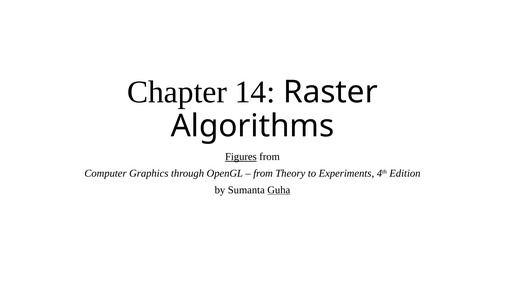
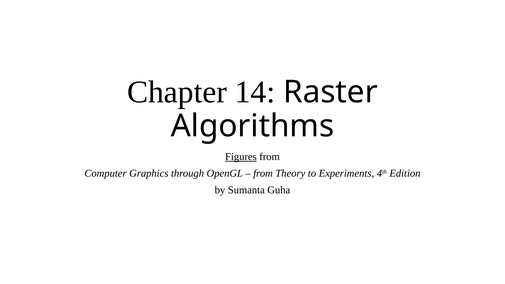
Guha underline: present -> none
